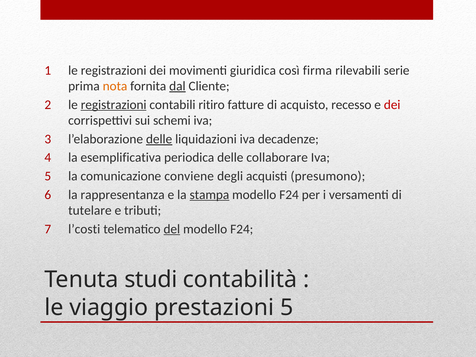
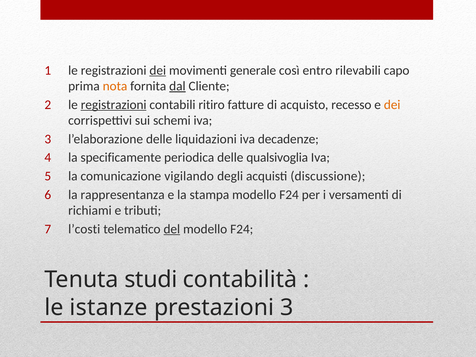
dei at (158, 70) underline: none -> present
giuridica: giuridica -> generale
firma: firma -> entro
serie: serie -> capo
dei at (392, 105) colour: red -> orange
delle at (159, 139) underline: present -> none
esemplificativa: esemplificativa -> specificamente
collaborare: collaborare -> qualsivoglia
conviene: conviene -> vigilando
presumono: presumono -> discussione
stampa underline: present -> none
tutelare: tutelare -> richiami
viaggio: viaggio -> istanze
prestazioni 5: 5 -> 3
